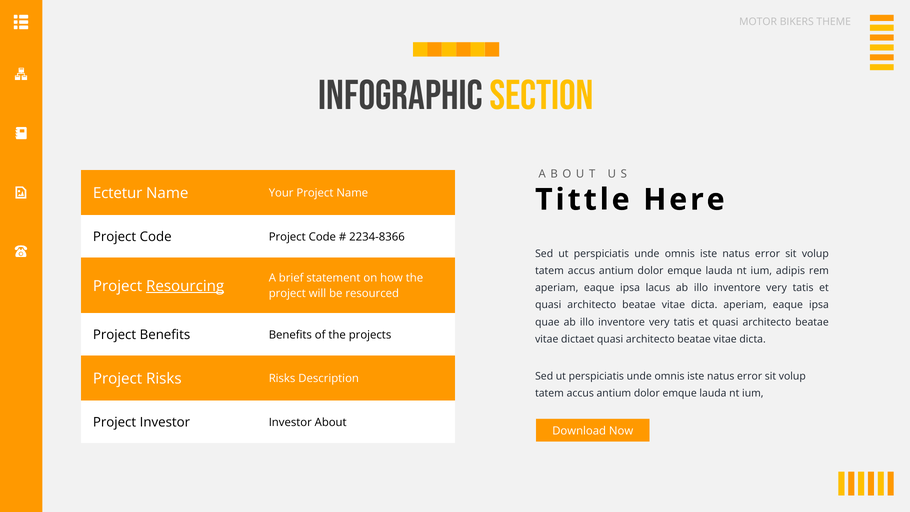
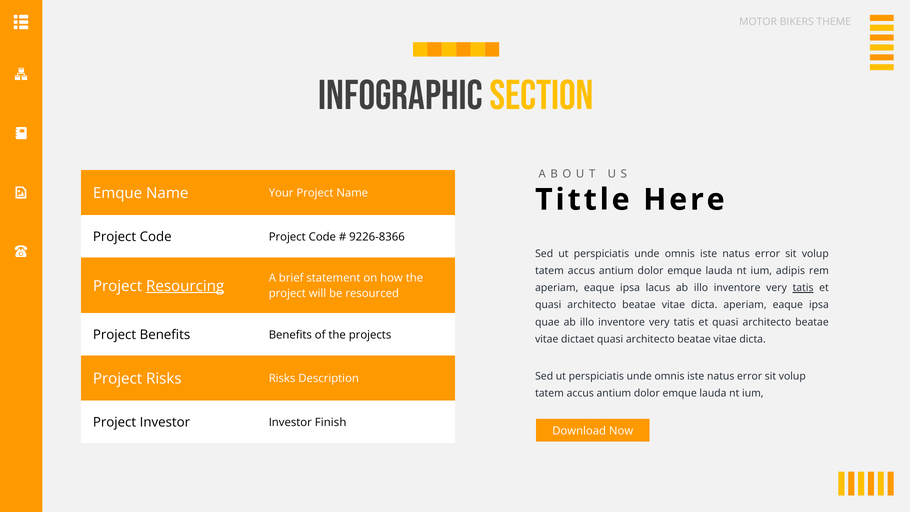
Ectetur at (118, 193): Ectetur -> Emque
2234-8366: 2234-8366 -> 9226-8366
tatis at (803, 288) underline: none -> present
About: About -> Finish
